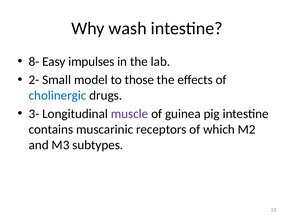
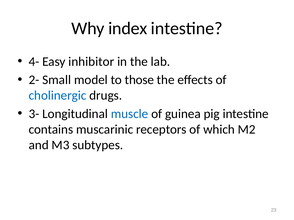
wash: wash -> index
8-: 8- -> 4-
impulses: impulses -> inhibitor
muscle colour: purple -> blue
